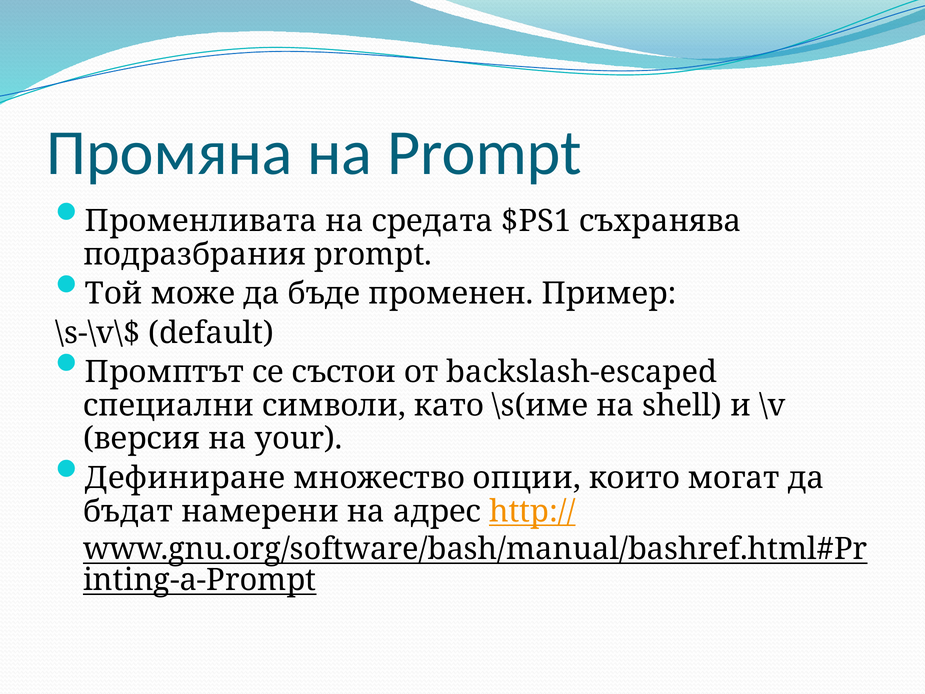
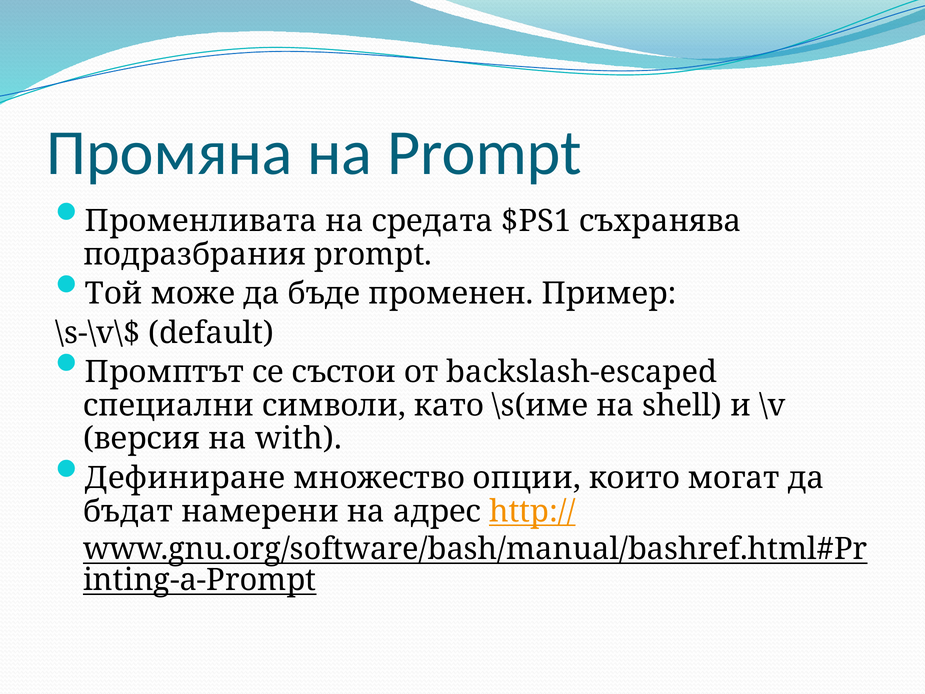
your: your -> with
